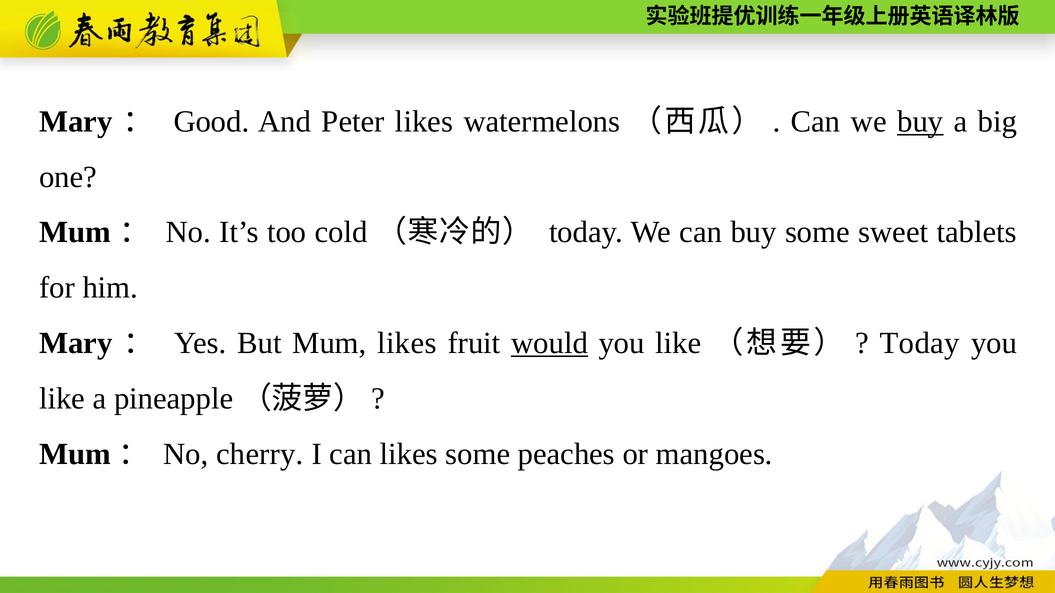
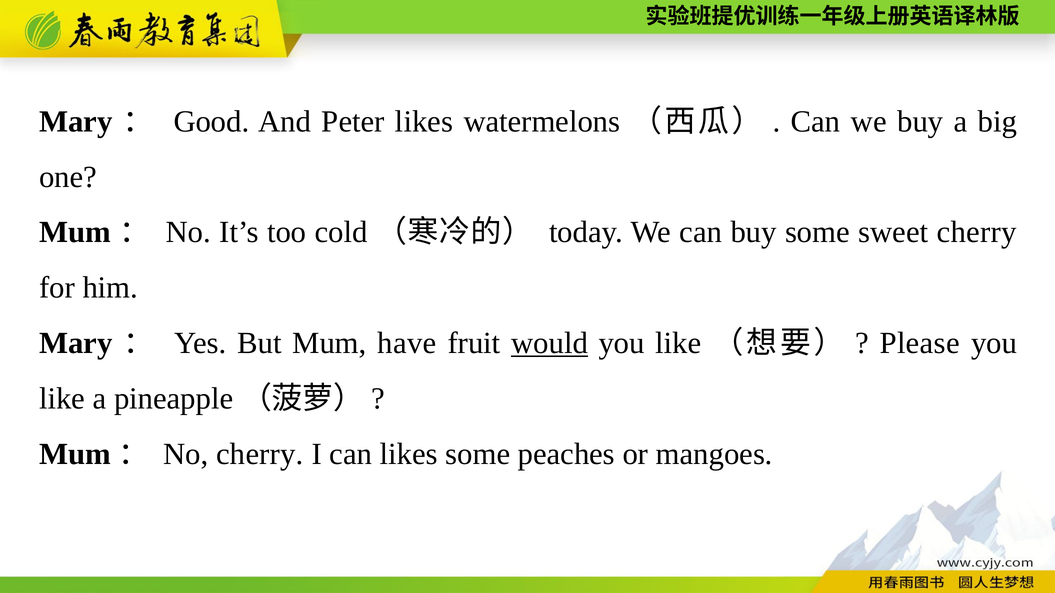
buy at (920, 122) underline: present -> none
sweet tablets: tablets -> cherry
Mum likes: likes -> have
Today at (920, 343): Today -> Please
